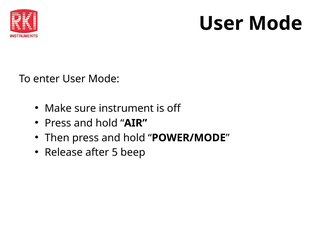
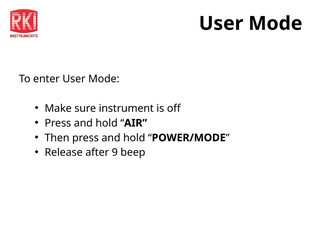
5: 5 -> 9
